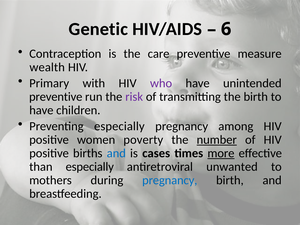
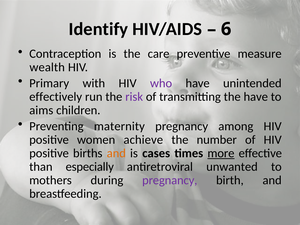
Genetic: Genetic -> Identify
preventive at (56, 97): preventive -> effectively
the birth: birth -> have
have at (41, 110): have -> aims
Preventing especially: especially -> maternity
poverty: poverty -> achieve
number underline: present -> none
and at (116, 153) colour: blue -> orange
pregnancy at (170, 180) colour: blue -> purple
